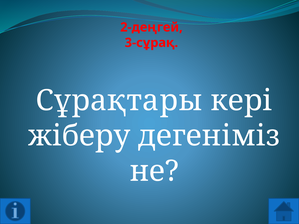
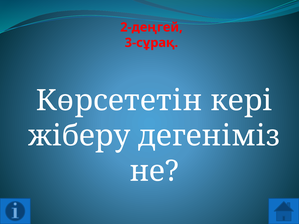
Сұрақтары: Сұрақтары -> Көрсететін
